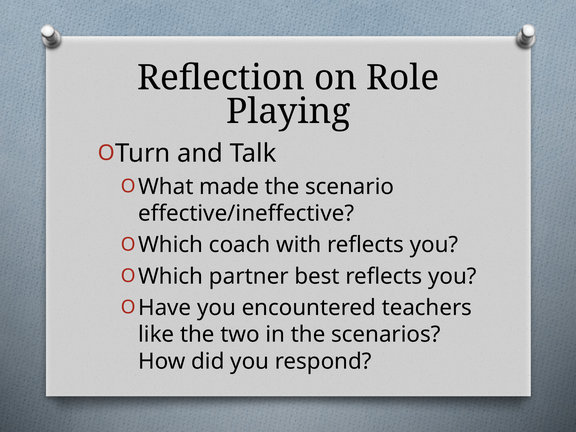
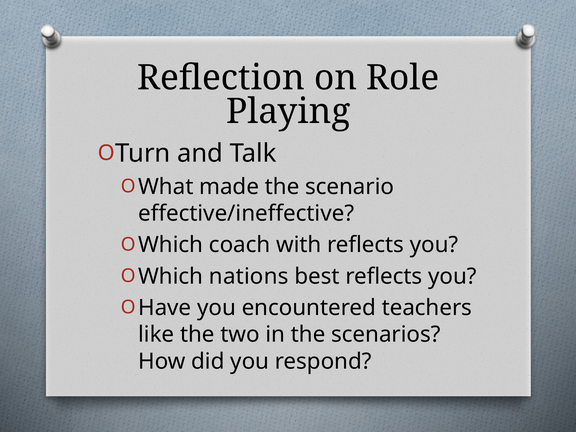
partner: partner -> nations
